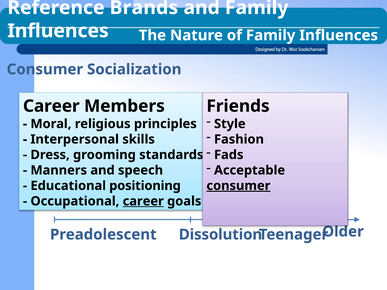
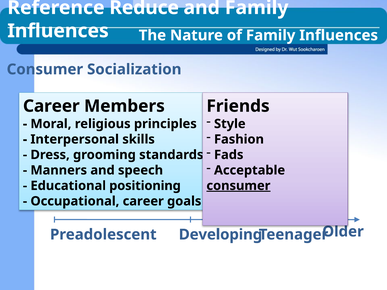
Brands: Brands -> Reduce
career at (143, 201) underline: present -> none
Dissolution: Dissolution -> Developing
